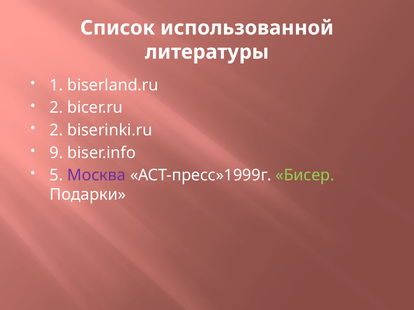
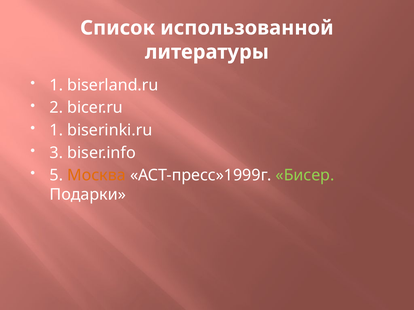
2 at (56, 130): 2 -> 1
9: 9 -> 3
Москва colour: purple -> orange
